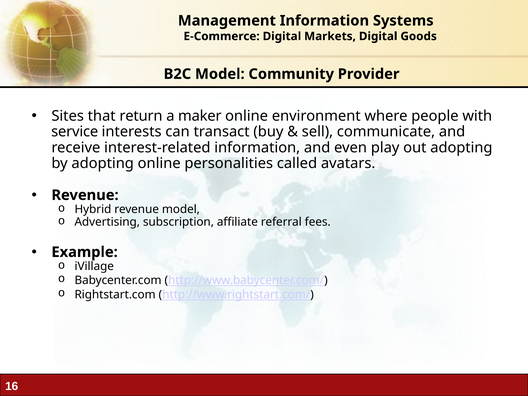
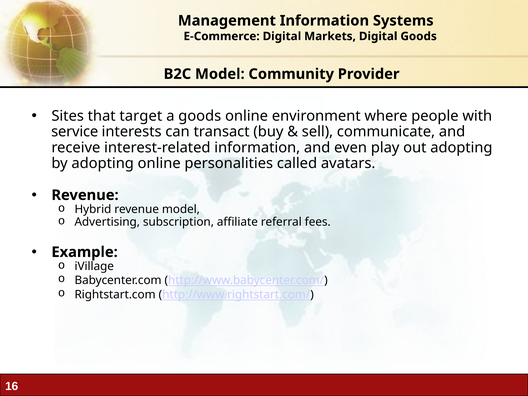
return: return -> target
a maker: maker -> goods
